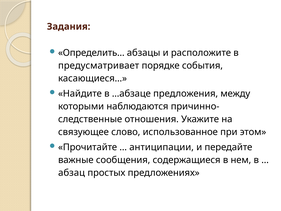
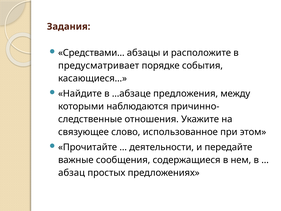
Определить…: Определить… -> Средствами…
антиципации: антиципации -> деятельности
